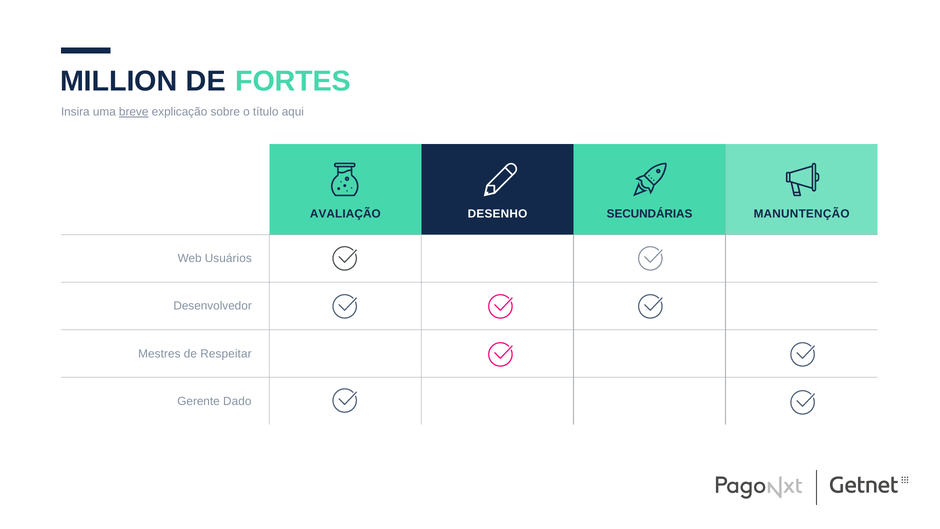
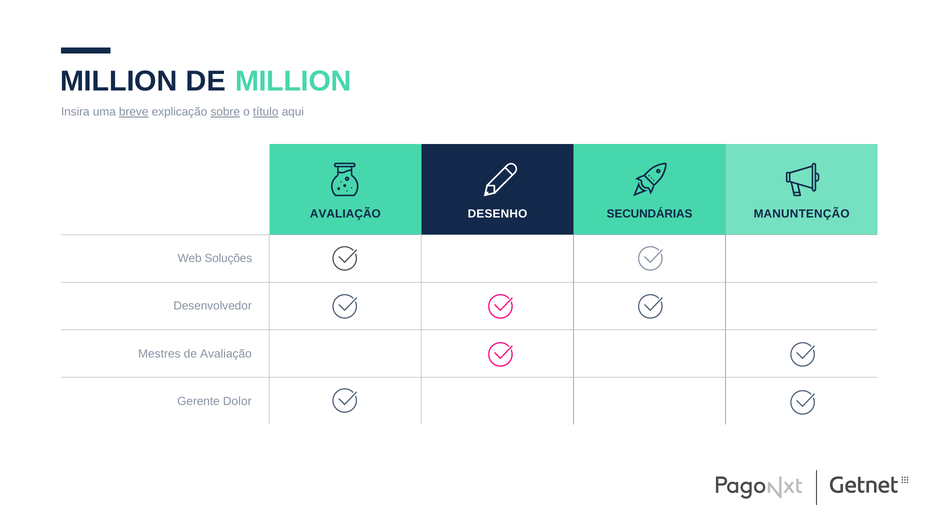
DE FORTES: FORTES -> MILLION
sobre underline: none -> present
título underline: none -> present
Usuários: Usuários -> Soluções
de Respeitar: Respeitar -> Avaliação
Dado: Dado -> Dolor
